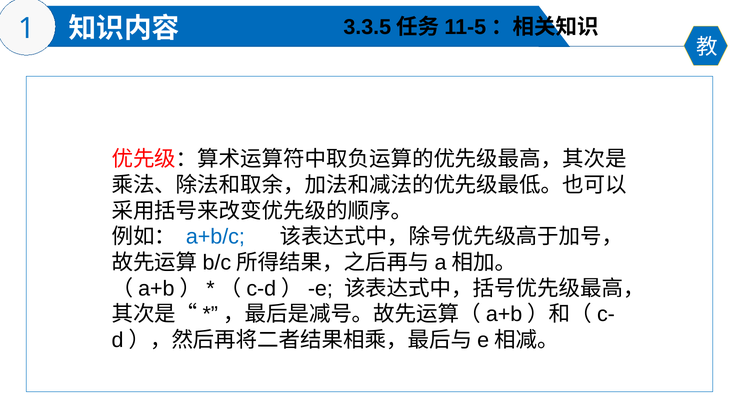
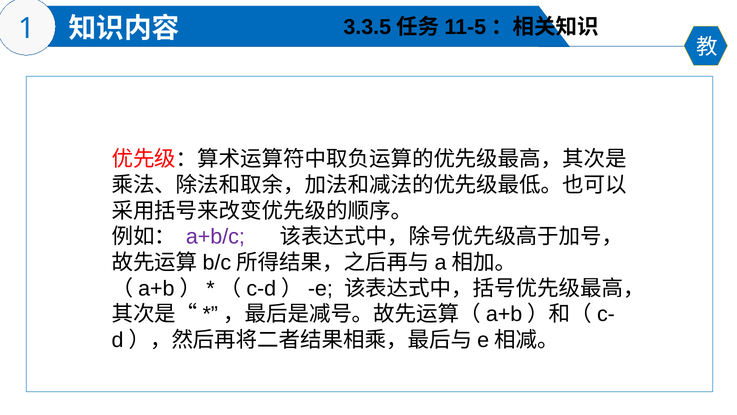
a+b/c colour: blue -> purple
